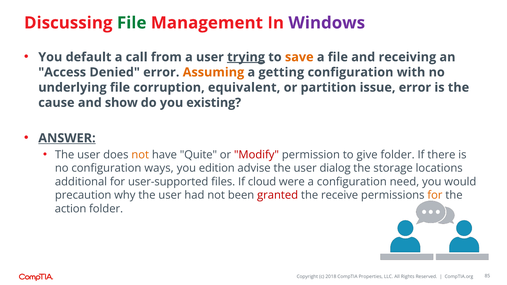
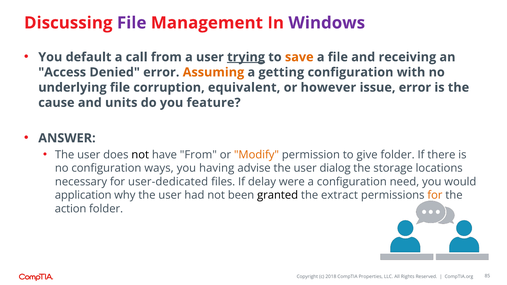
File at (132, 23) colour: green -> purple
partition: partition -> however
show: show -> units
existing: existing -> feature
ANSWER underline: present -> none
not at (140, 155) colour: orange -> black
have Quite: Quite -> From
Modify colour: red -> orange
edition: edition -> having
additional: additional -> necessary
user-supported: user-supported -> user-dedicated
cloud: cloud -> delay
precaution: precaution -> application
granted colour: red -> black
receive: receive -> extract
